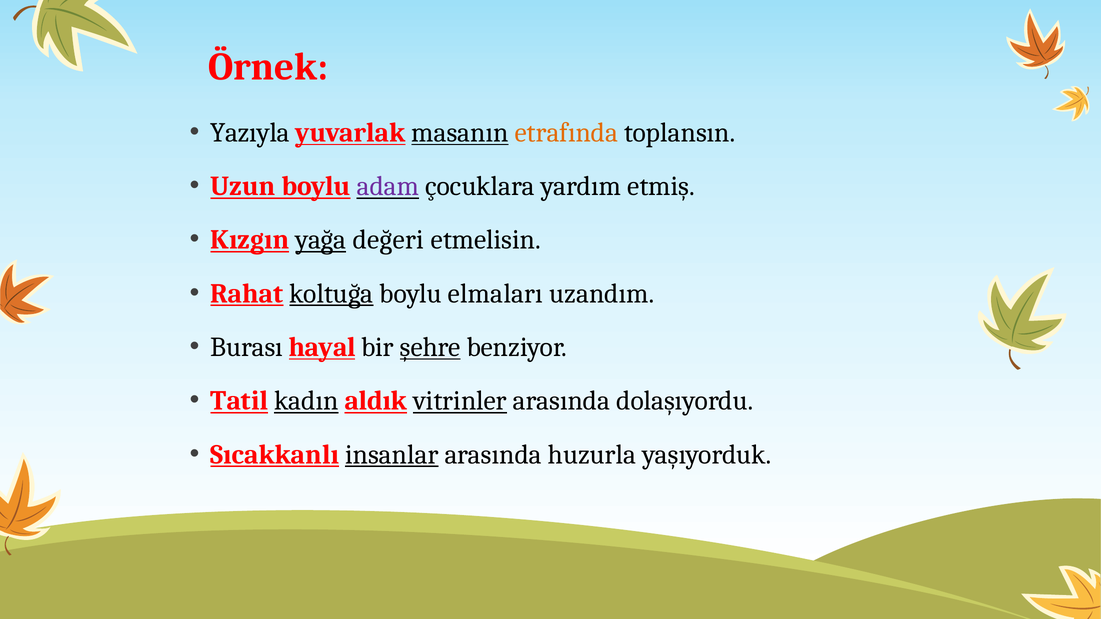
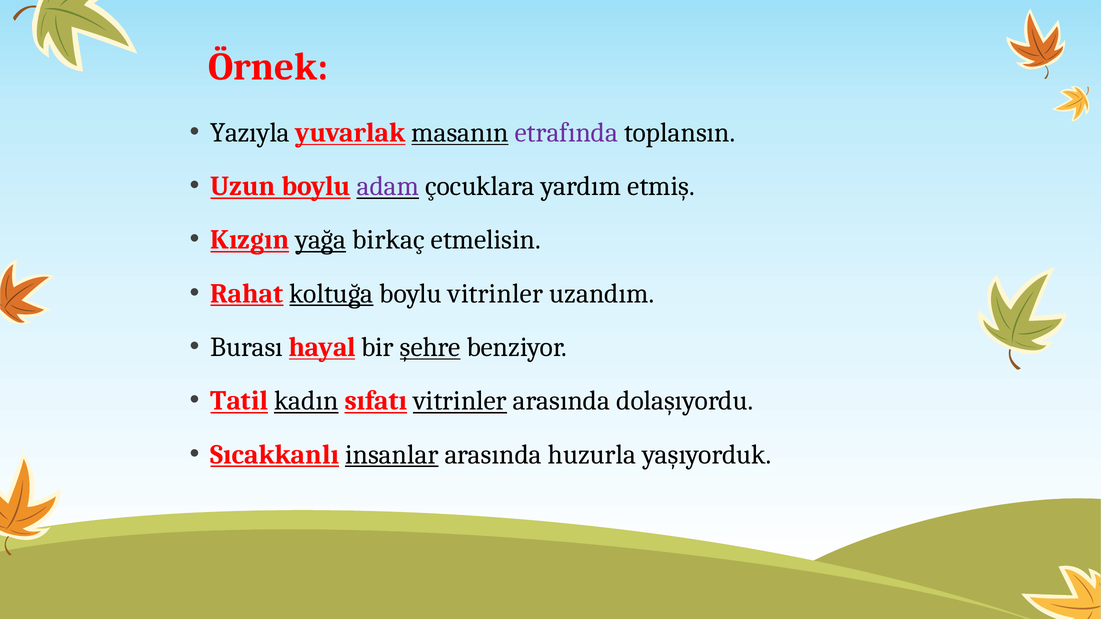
etrafında colour: orange -> purple
değeri: değeri -> birkaç
boylu elmaları: elmaları -> vitrinler
aldık: aldık -> sıfatı
